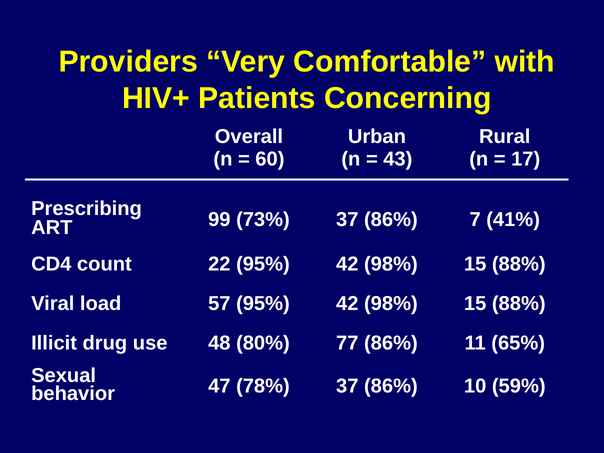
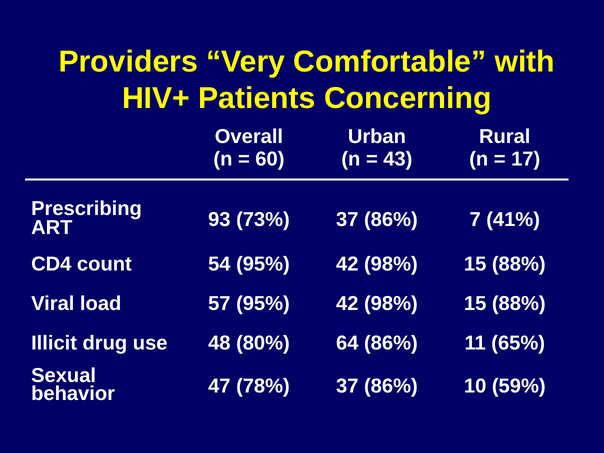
99: 99 -> 93
22: 22 -> 54
77: 77 -> 64
